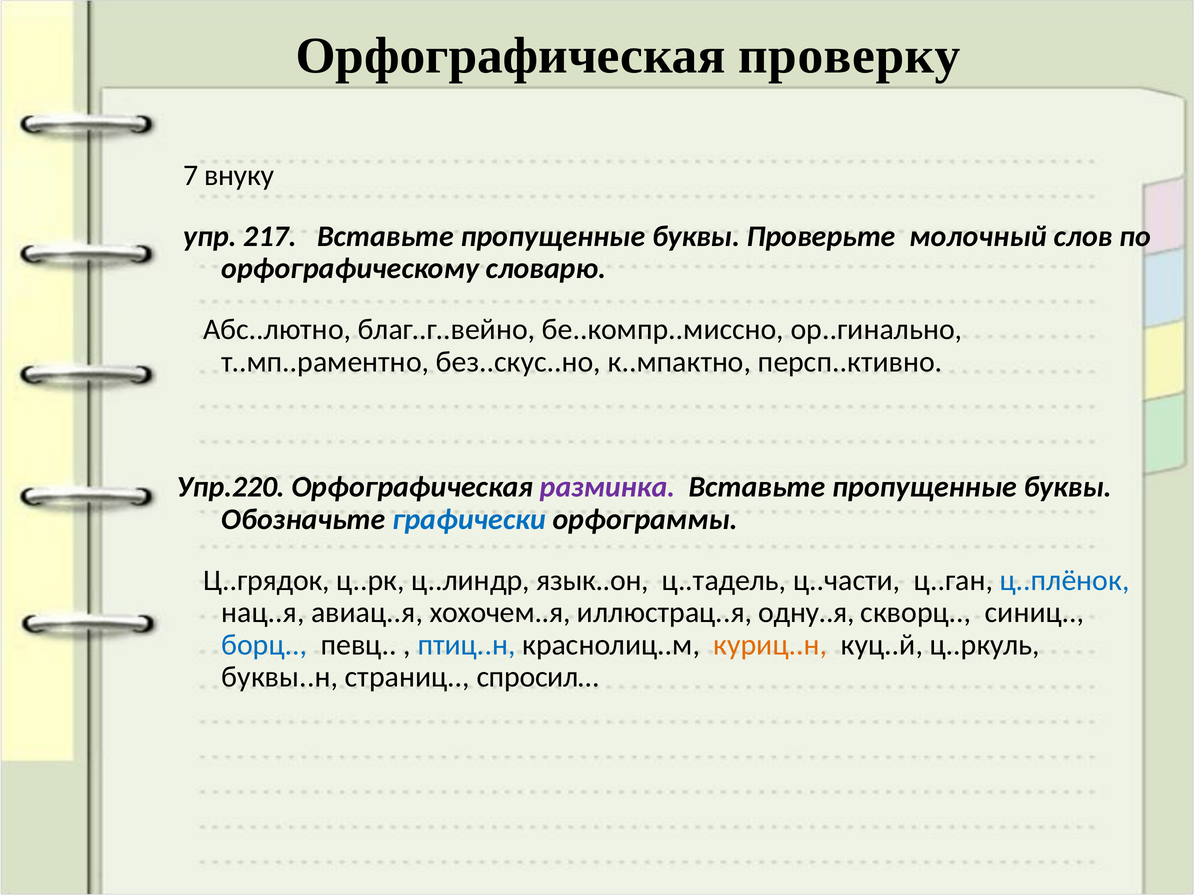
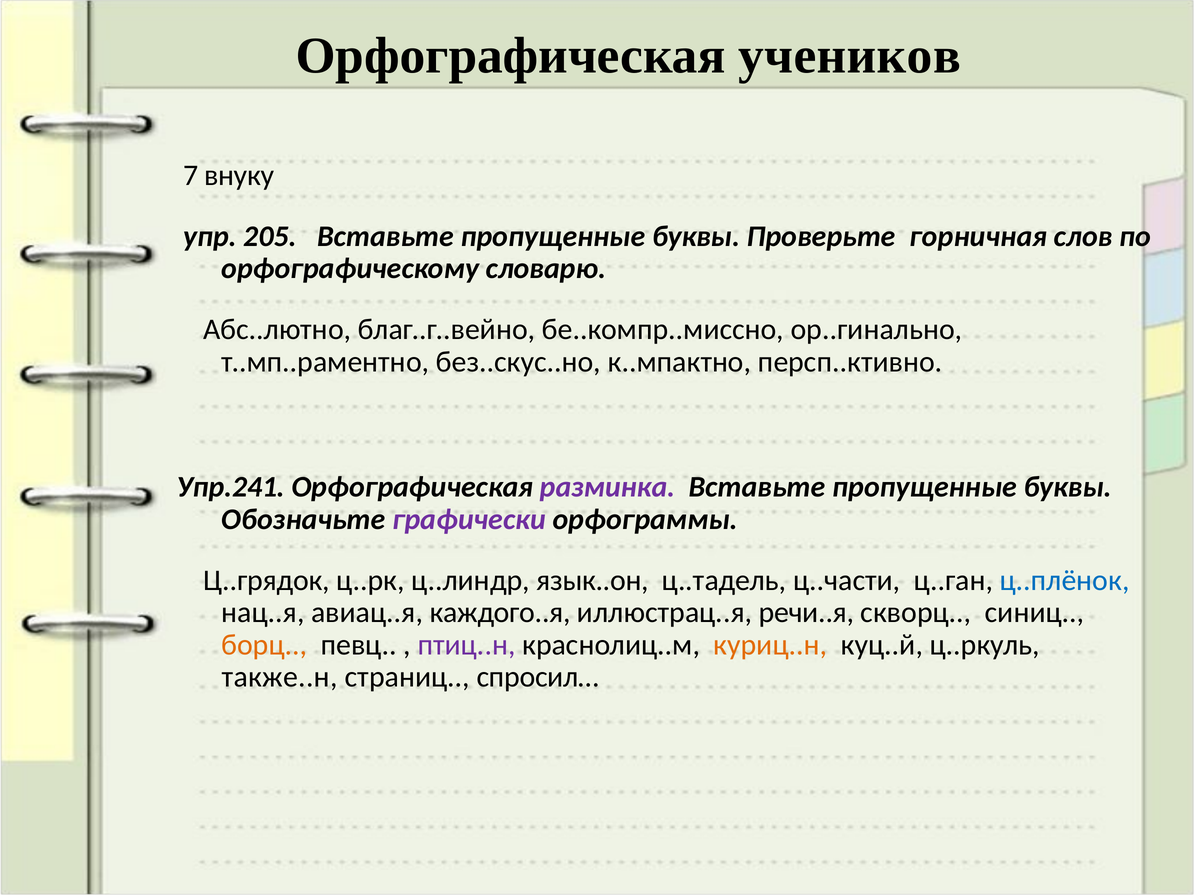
проверку: проверку -> учеников
217: 217 -> 205
молочный: молочный -> горничная
Упр.220: Упр.220 -> Упр.241
графически colour: blue -> purple
хохочем..я: хохочем..я -> каждого..я
одну..я: одну..я -> речи..я
борц colour: blue -> orange
птиц..н colour: blue -> purple
буквы..н: буквы..н -> также..н
